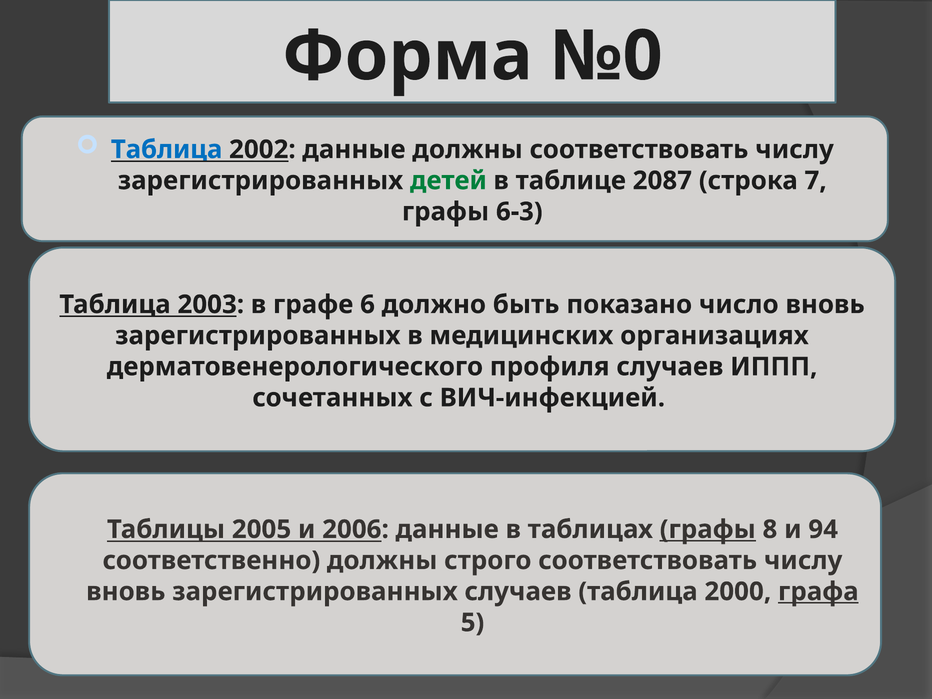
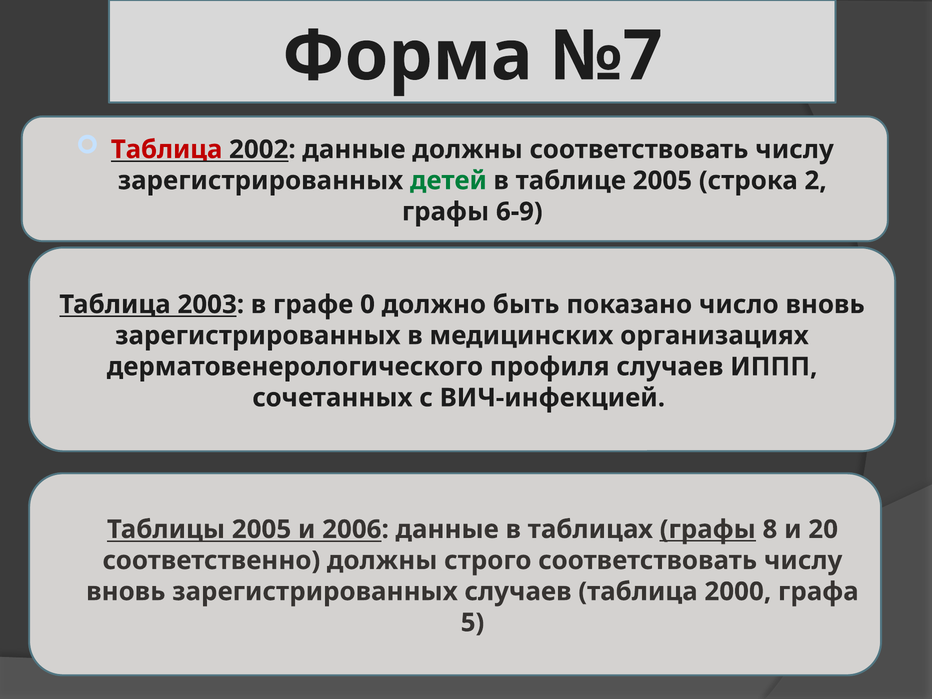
№0: №0 -> №7
Таблица at (167, 150) colour: blue -> red
таблице 2087: 2087 -> 2005
7: 7 -> 2
6-3: 6-3 -> 6-9
6: 6 -> 0
94: 94 -> 20
графа underline: present -> none
